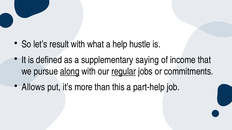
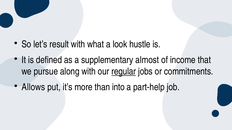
help: help -> look
saying: saying -> almost
along underline: present -> none
this: this -> into
